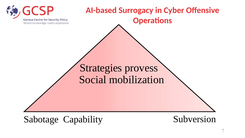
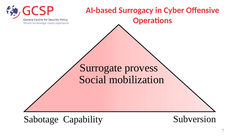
Strategies: Strategies -> Surrogate
